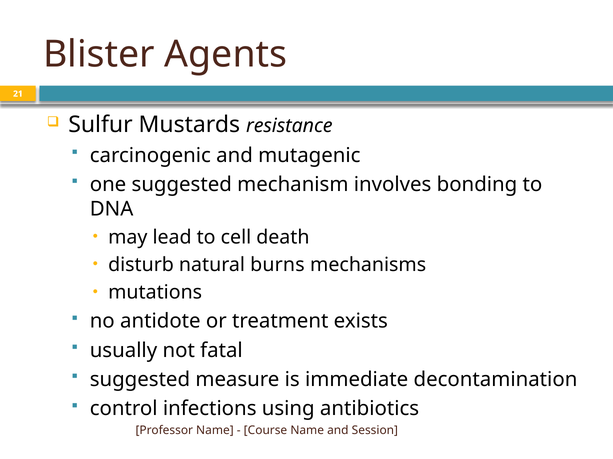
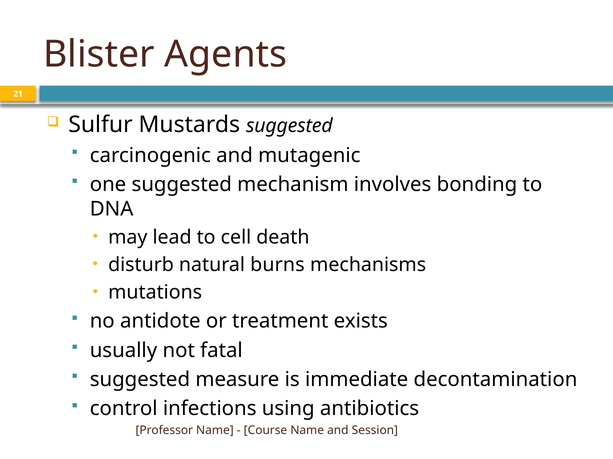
Mustards resistance: resistance -> suggested
